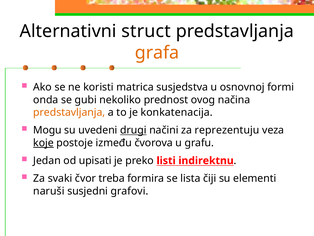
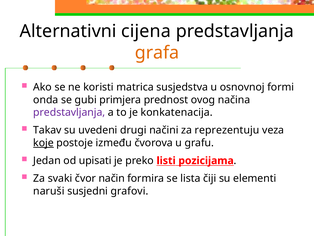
struct: struct -> cijena
nekoliko: nekoliko -> primjera
predstavljanja at (69, 112) colour: orange -> purple
Mogu: Mogu -> Takav
drugi underline: present -> none
indirektnu: indirektnu -> pozicijama
treba: treba -> način
